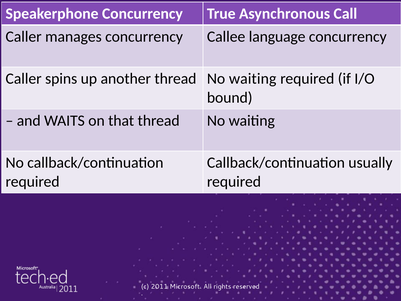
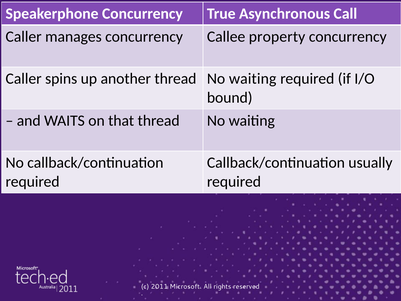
language: language -> property
